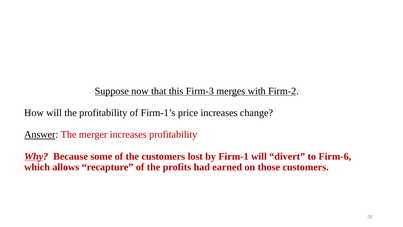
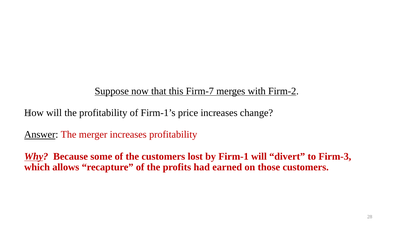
Firm-3: Firm-3 -> Firm-7
Firm-6: Firm-6 -> Firm-3
